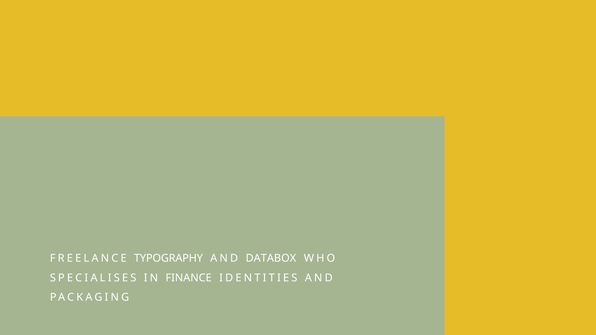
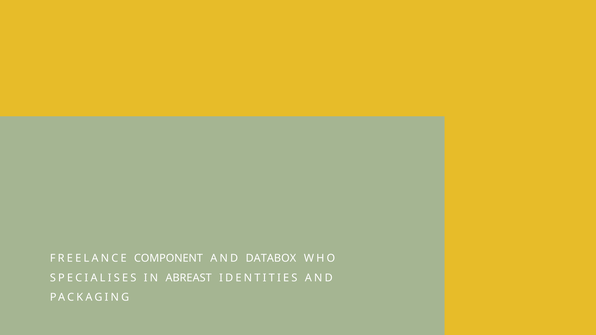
TYPOGRAPHY: TYPOGRAPHY -> COMPONENT
FINANCE: FINANCE -> ABREAST
